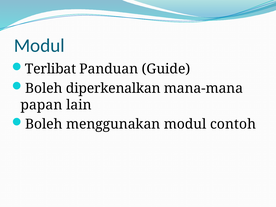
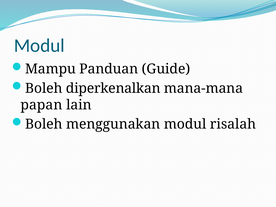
Terlibat: Terlibat -> Mampu
contoh: contoh -> risalah
